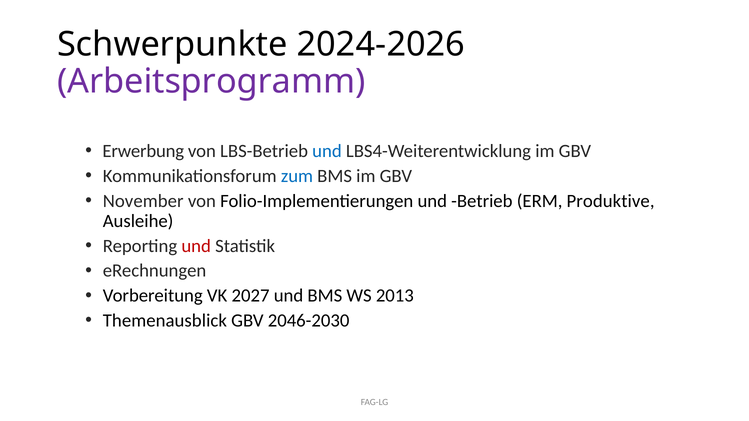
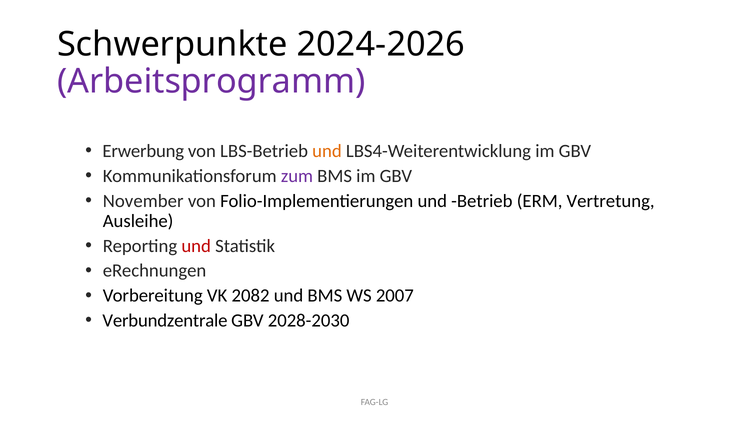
und at (327, 151) colour: blue -> orange
zum colour: blue -> purple
Produktive: Produktive -> Vertretung
2027: 2027 -> 2082
2013: 2013 -> 2007
Themenausblick: Themenausblick -> Verbundzentrale
2046-2030: 2046-2030 -> 2028-2030
